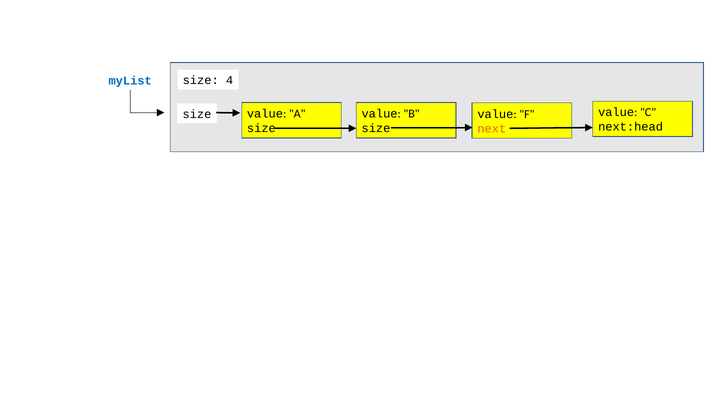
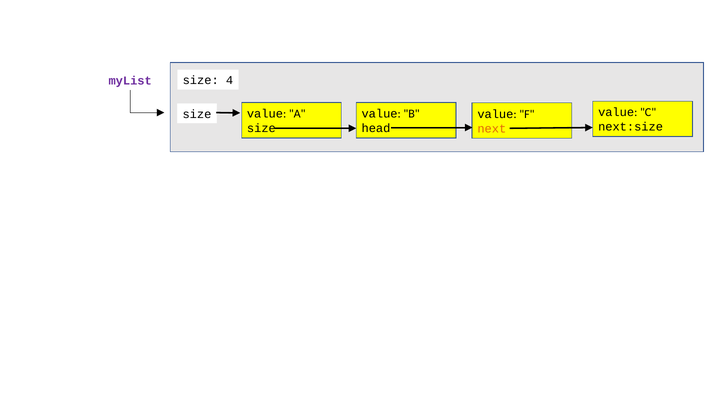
myList colour: blue -> purple
next:head: next:head -> next:size
size at (376, 128): size -> head
